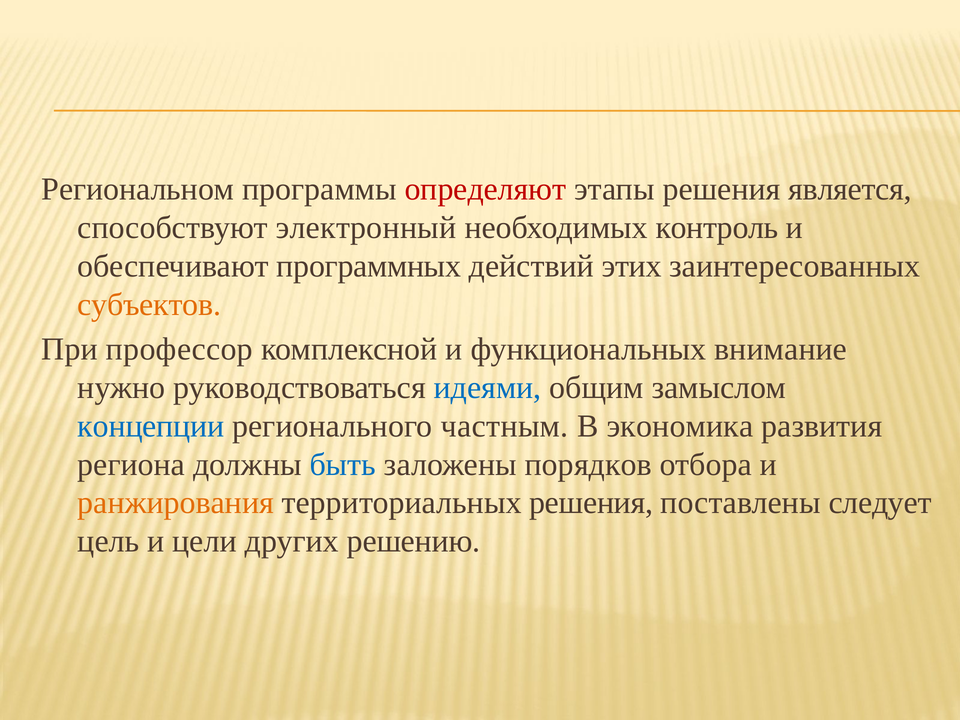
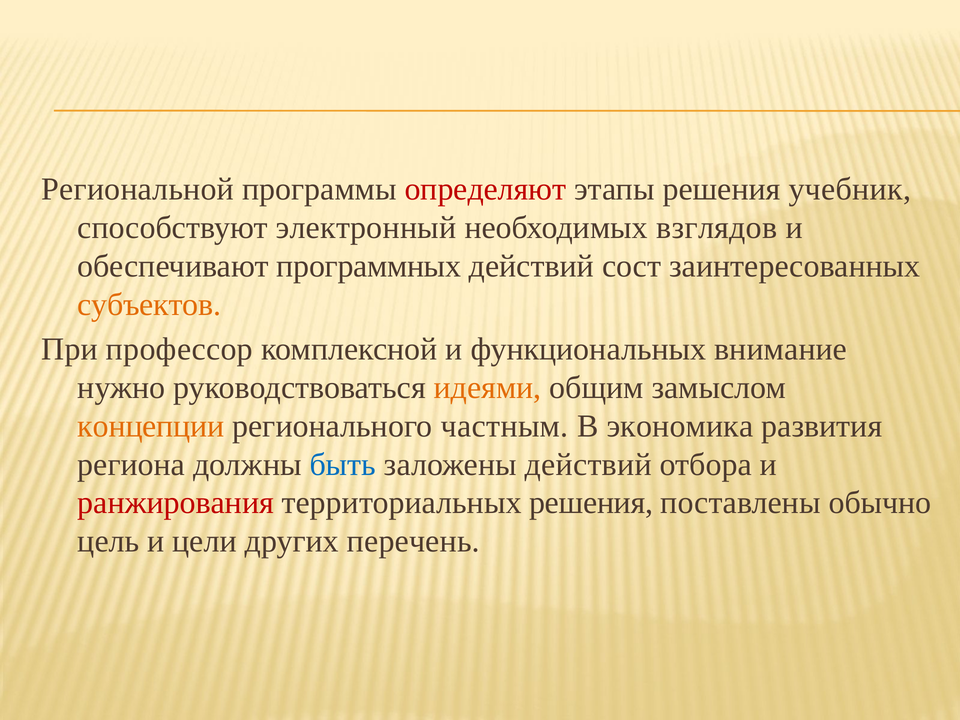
Региональном: Региональном -> Региональной
является: является -> учебник
контроль: контроль -> взглядов
этих: этих -> сост
идеями colour: blue -> orange
концепции colour: blue -> orange
заложены порядков: порядков -> действий
ранжирования colour: orange -> red
следует: следует -> обычно
решению: решению -> перечень
